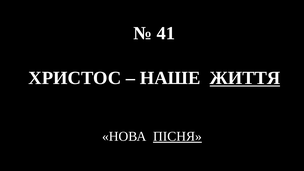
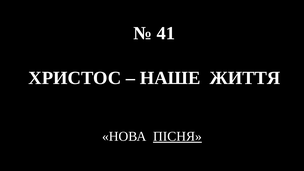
ЖИТТЯ underline: present -> none
